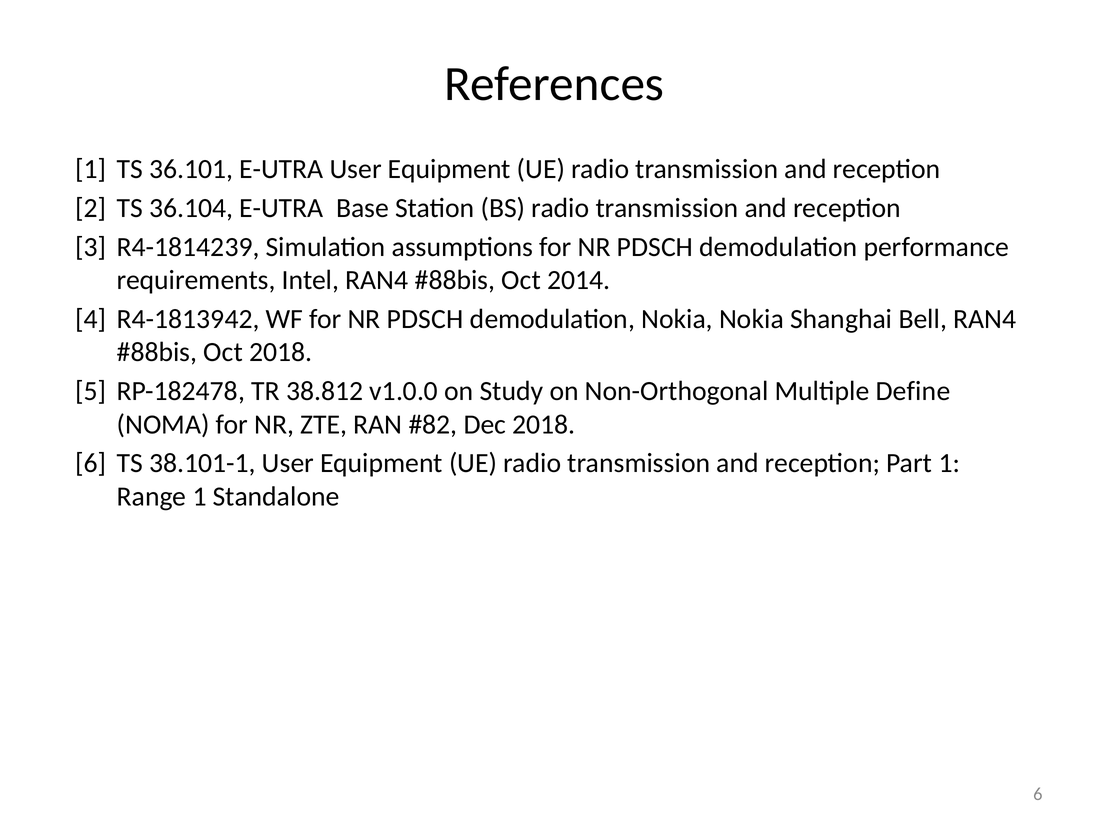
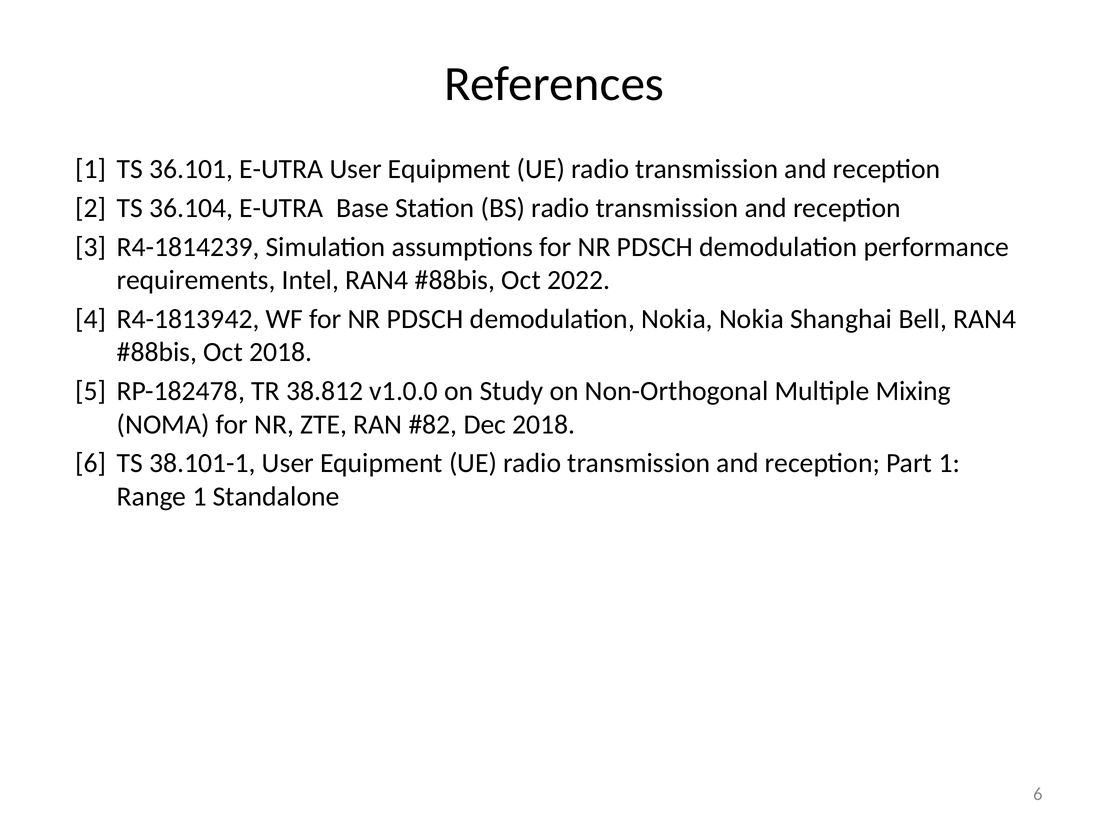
2014: 2014 -> 2022
Define: Define -> Mixing
